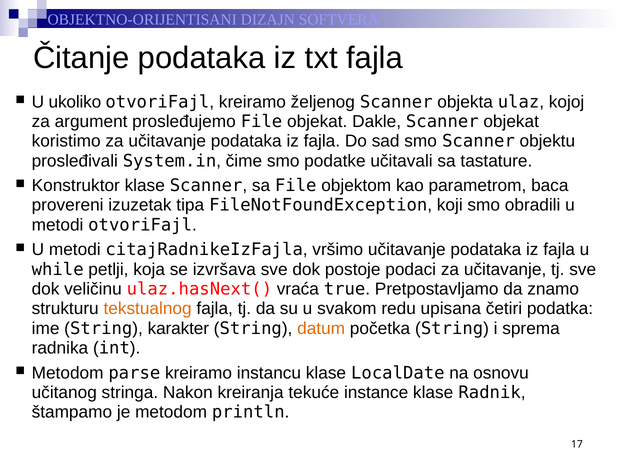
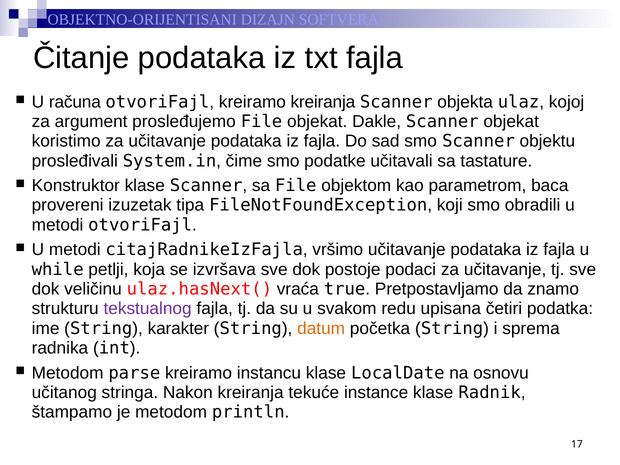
ukoliko: ukoliko -> računa
kreiramo željenog: željenog -> kreiranja
tekstualnog colour: orange -> purple
